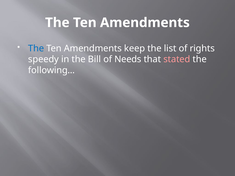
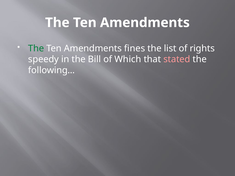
The at (36, 48) colour: blue -> green
keep: keep -> fines
Needs: Needs -> Which
